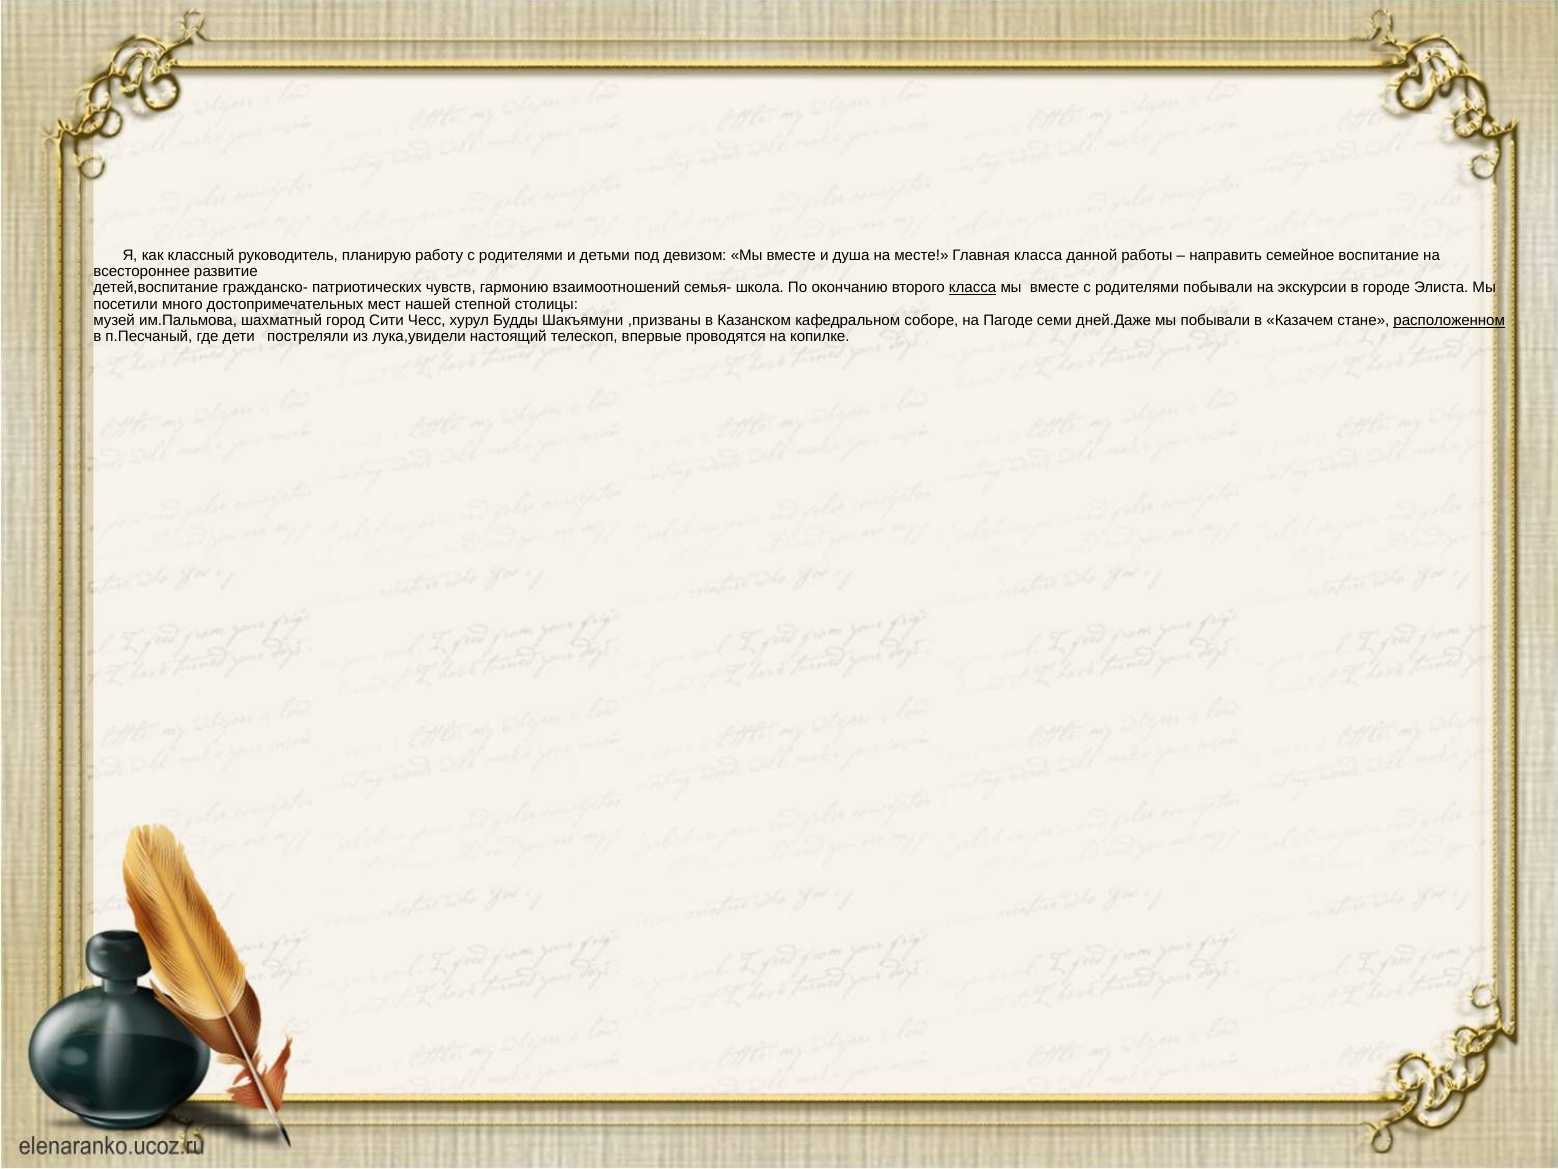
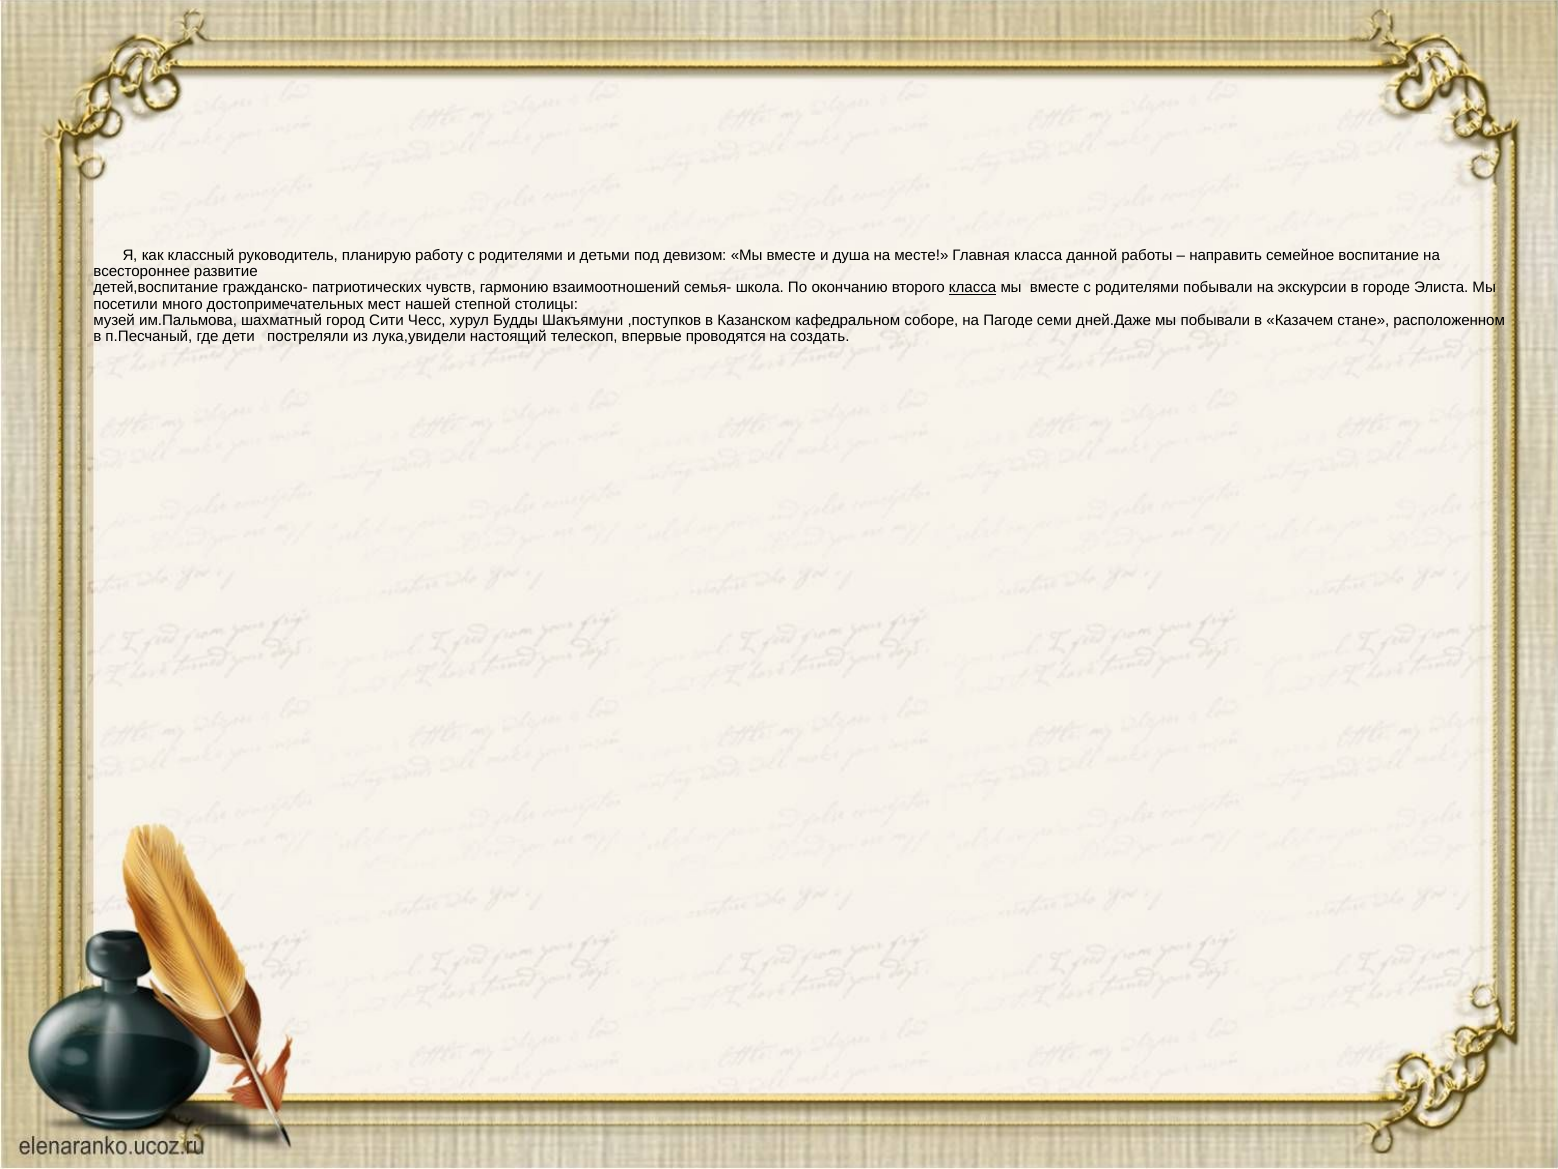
,призваны: ,призваны -> ,поступков
расположенном underline: present -> none
копилке: копилке -> создать
